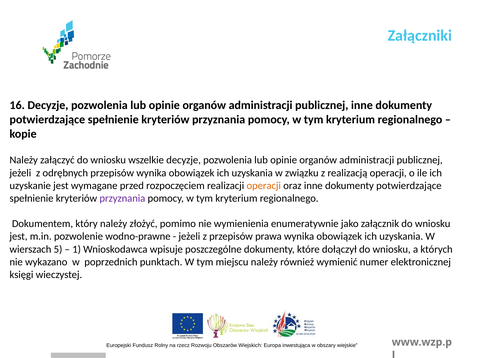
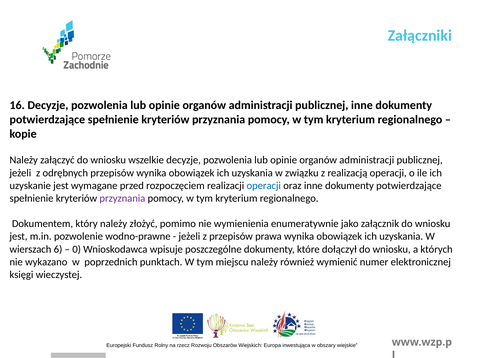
operacji at (264, 185) colour: orange -> blue
5: 5 -> 6
1: 1 -> 0
